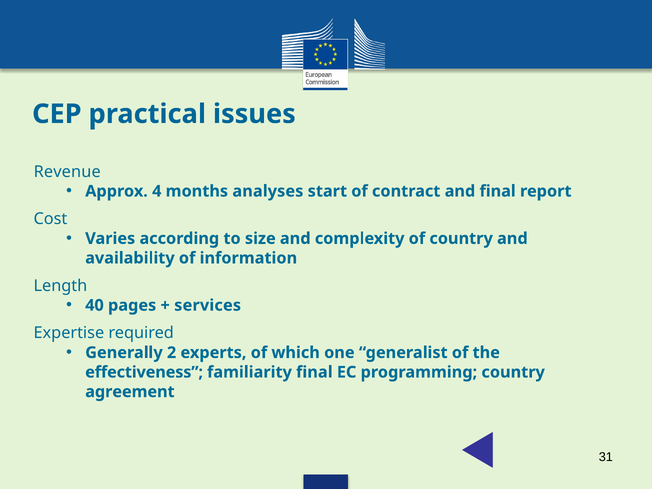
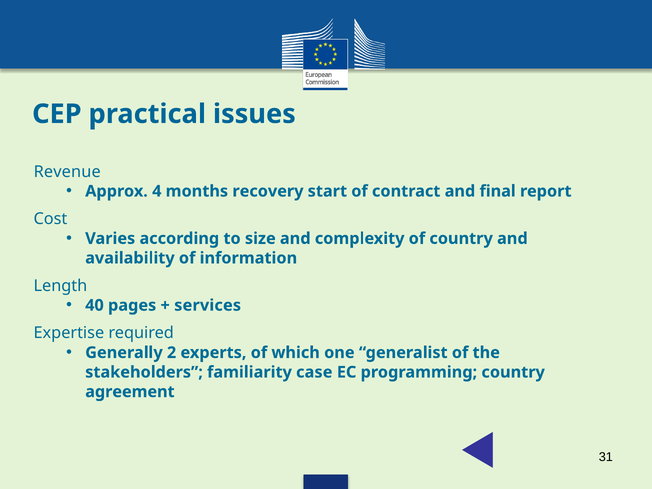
analyses: analyses -> recovery
effectiveness: effectiveness -> stakeholders
familiarity final: final -> case
